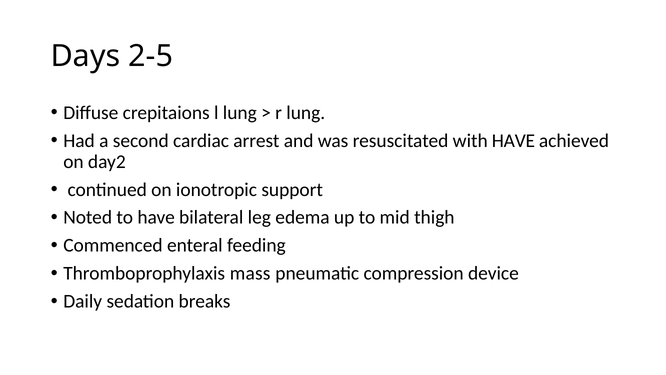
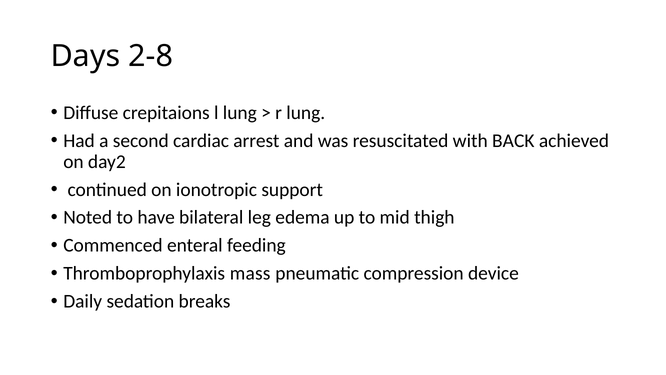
2-5: 2-5 -> 2-8
with HAVE: HAVE -> BACK
